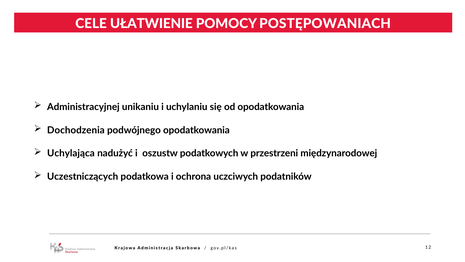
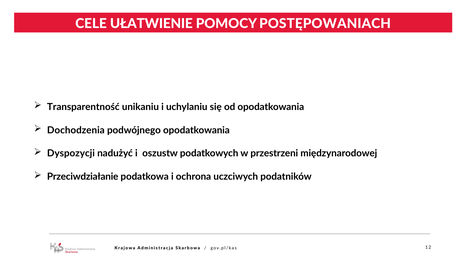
Administracyjnej: Administracyjnej -> Transparentność
Uchylająca: Uchylająca -> Dyspozycji
Uczestniczących: Uczestniczących -> Przeciwdziałanie
